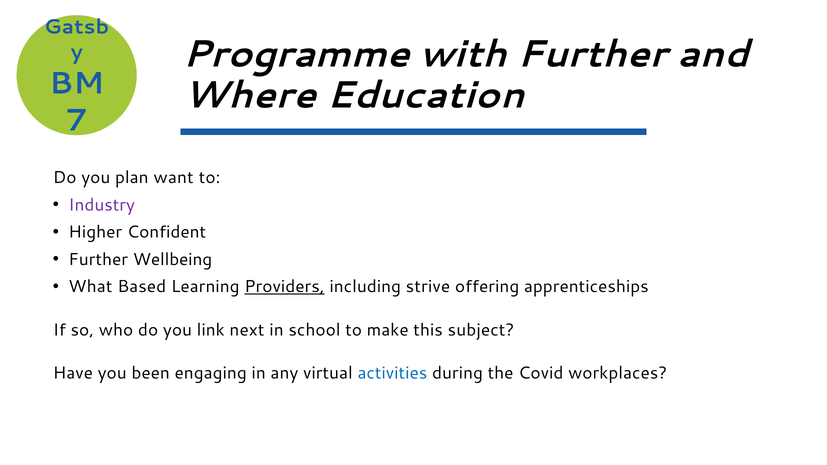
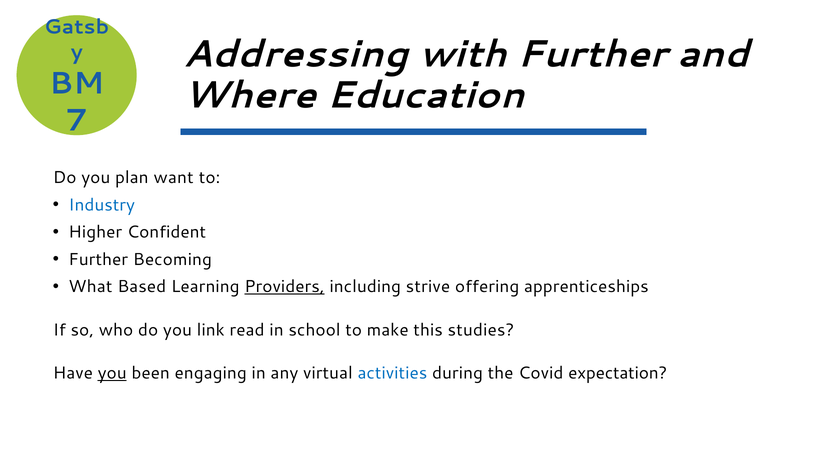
Programme: Programme -> Addressing
Industry colour: purple -> blue
Wellbeing: Wellbeing -> Becoming
next: next -> read
subject: subject -> studies
you at (112, 373) underline: none -> present
workplaces: workplaces -> expectation
